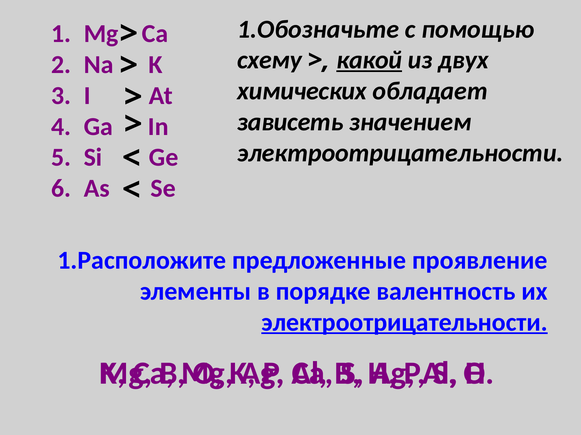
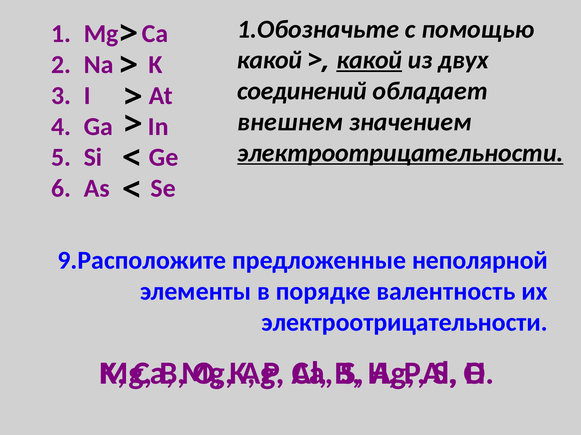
схему at (270, 60): схему -> какой
химических: химических -> соединений
зависеть: зависеть -> внешнем
электроотрицательности at (400, 153) underline: none -> present
1.Расположите: 1.Расположите -> 9.Расположите
проявление: проявление -> неполярной
электроотрицательности at (405, 323) underline: present -> none
